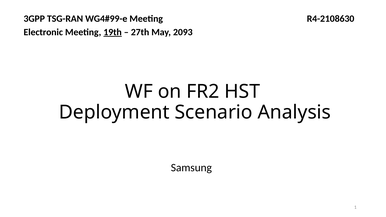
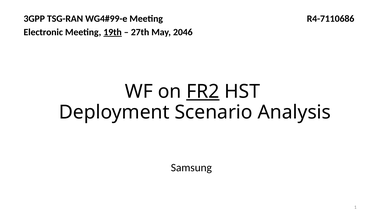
R4-2108630: R4-2108630 -> R4-7110686
2093: 2093 -> 2046
FR2 underline: none -> present
